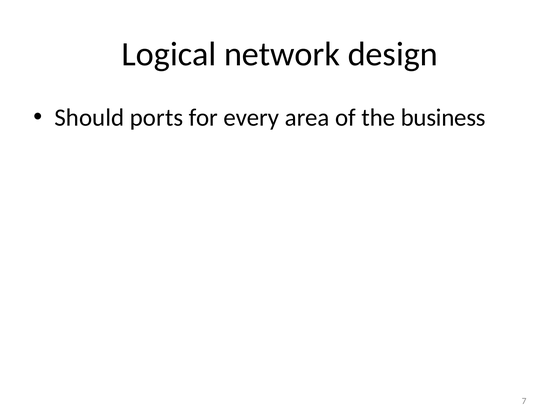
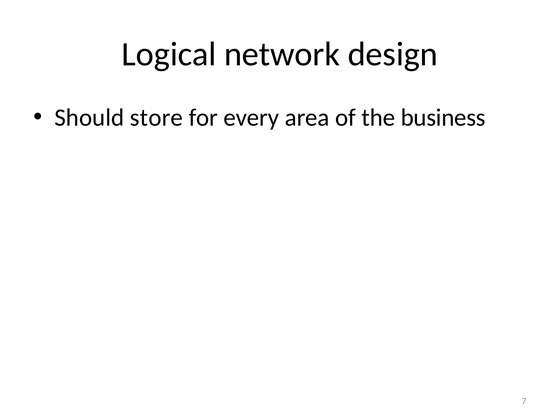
ports: ports -> store
